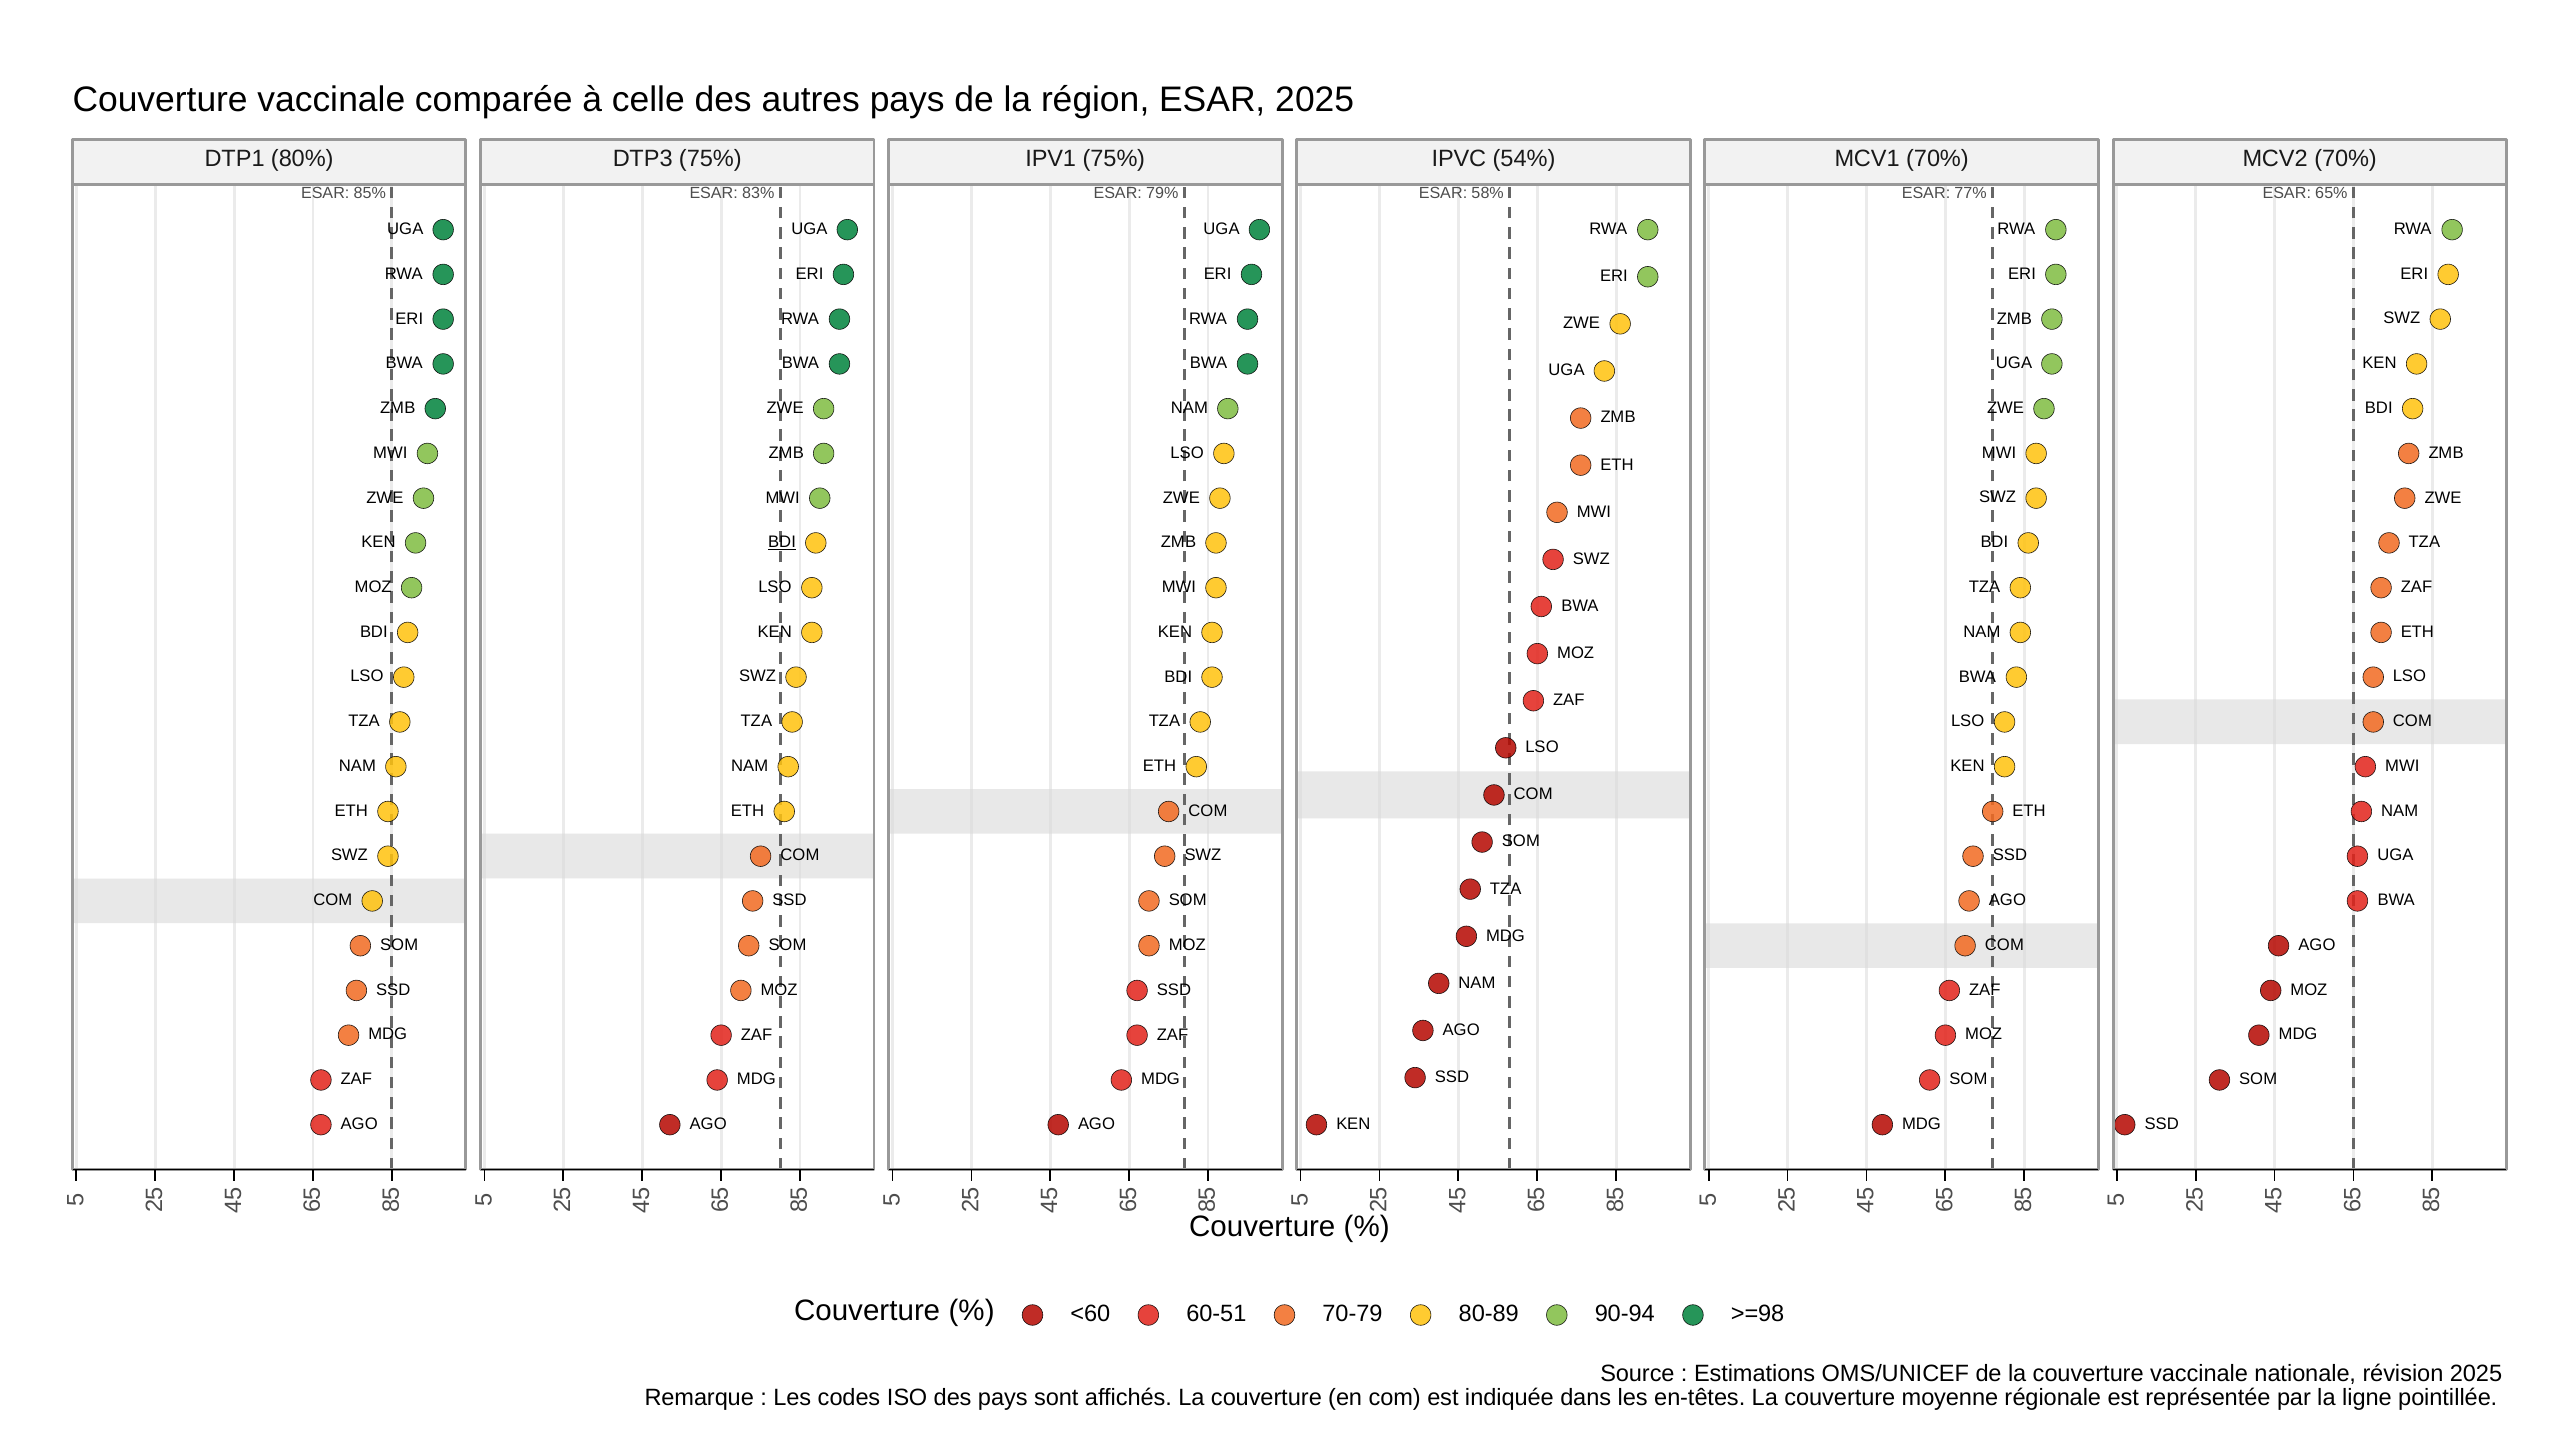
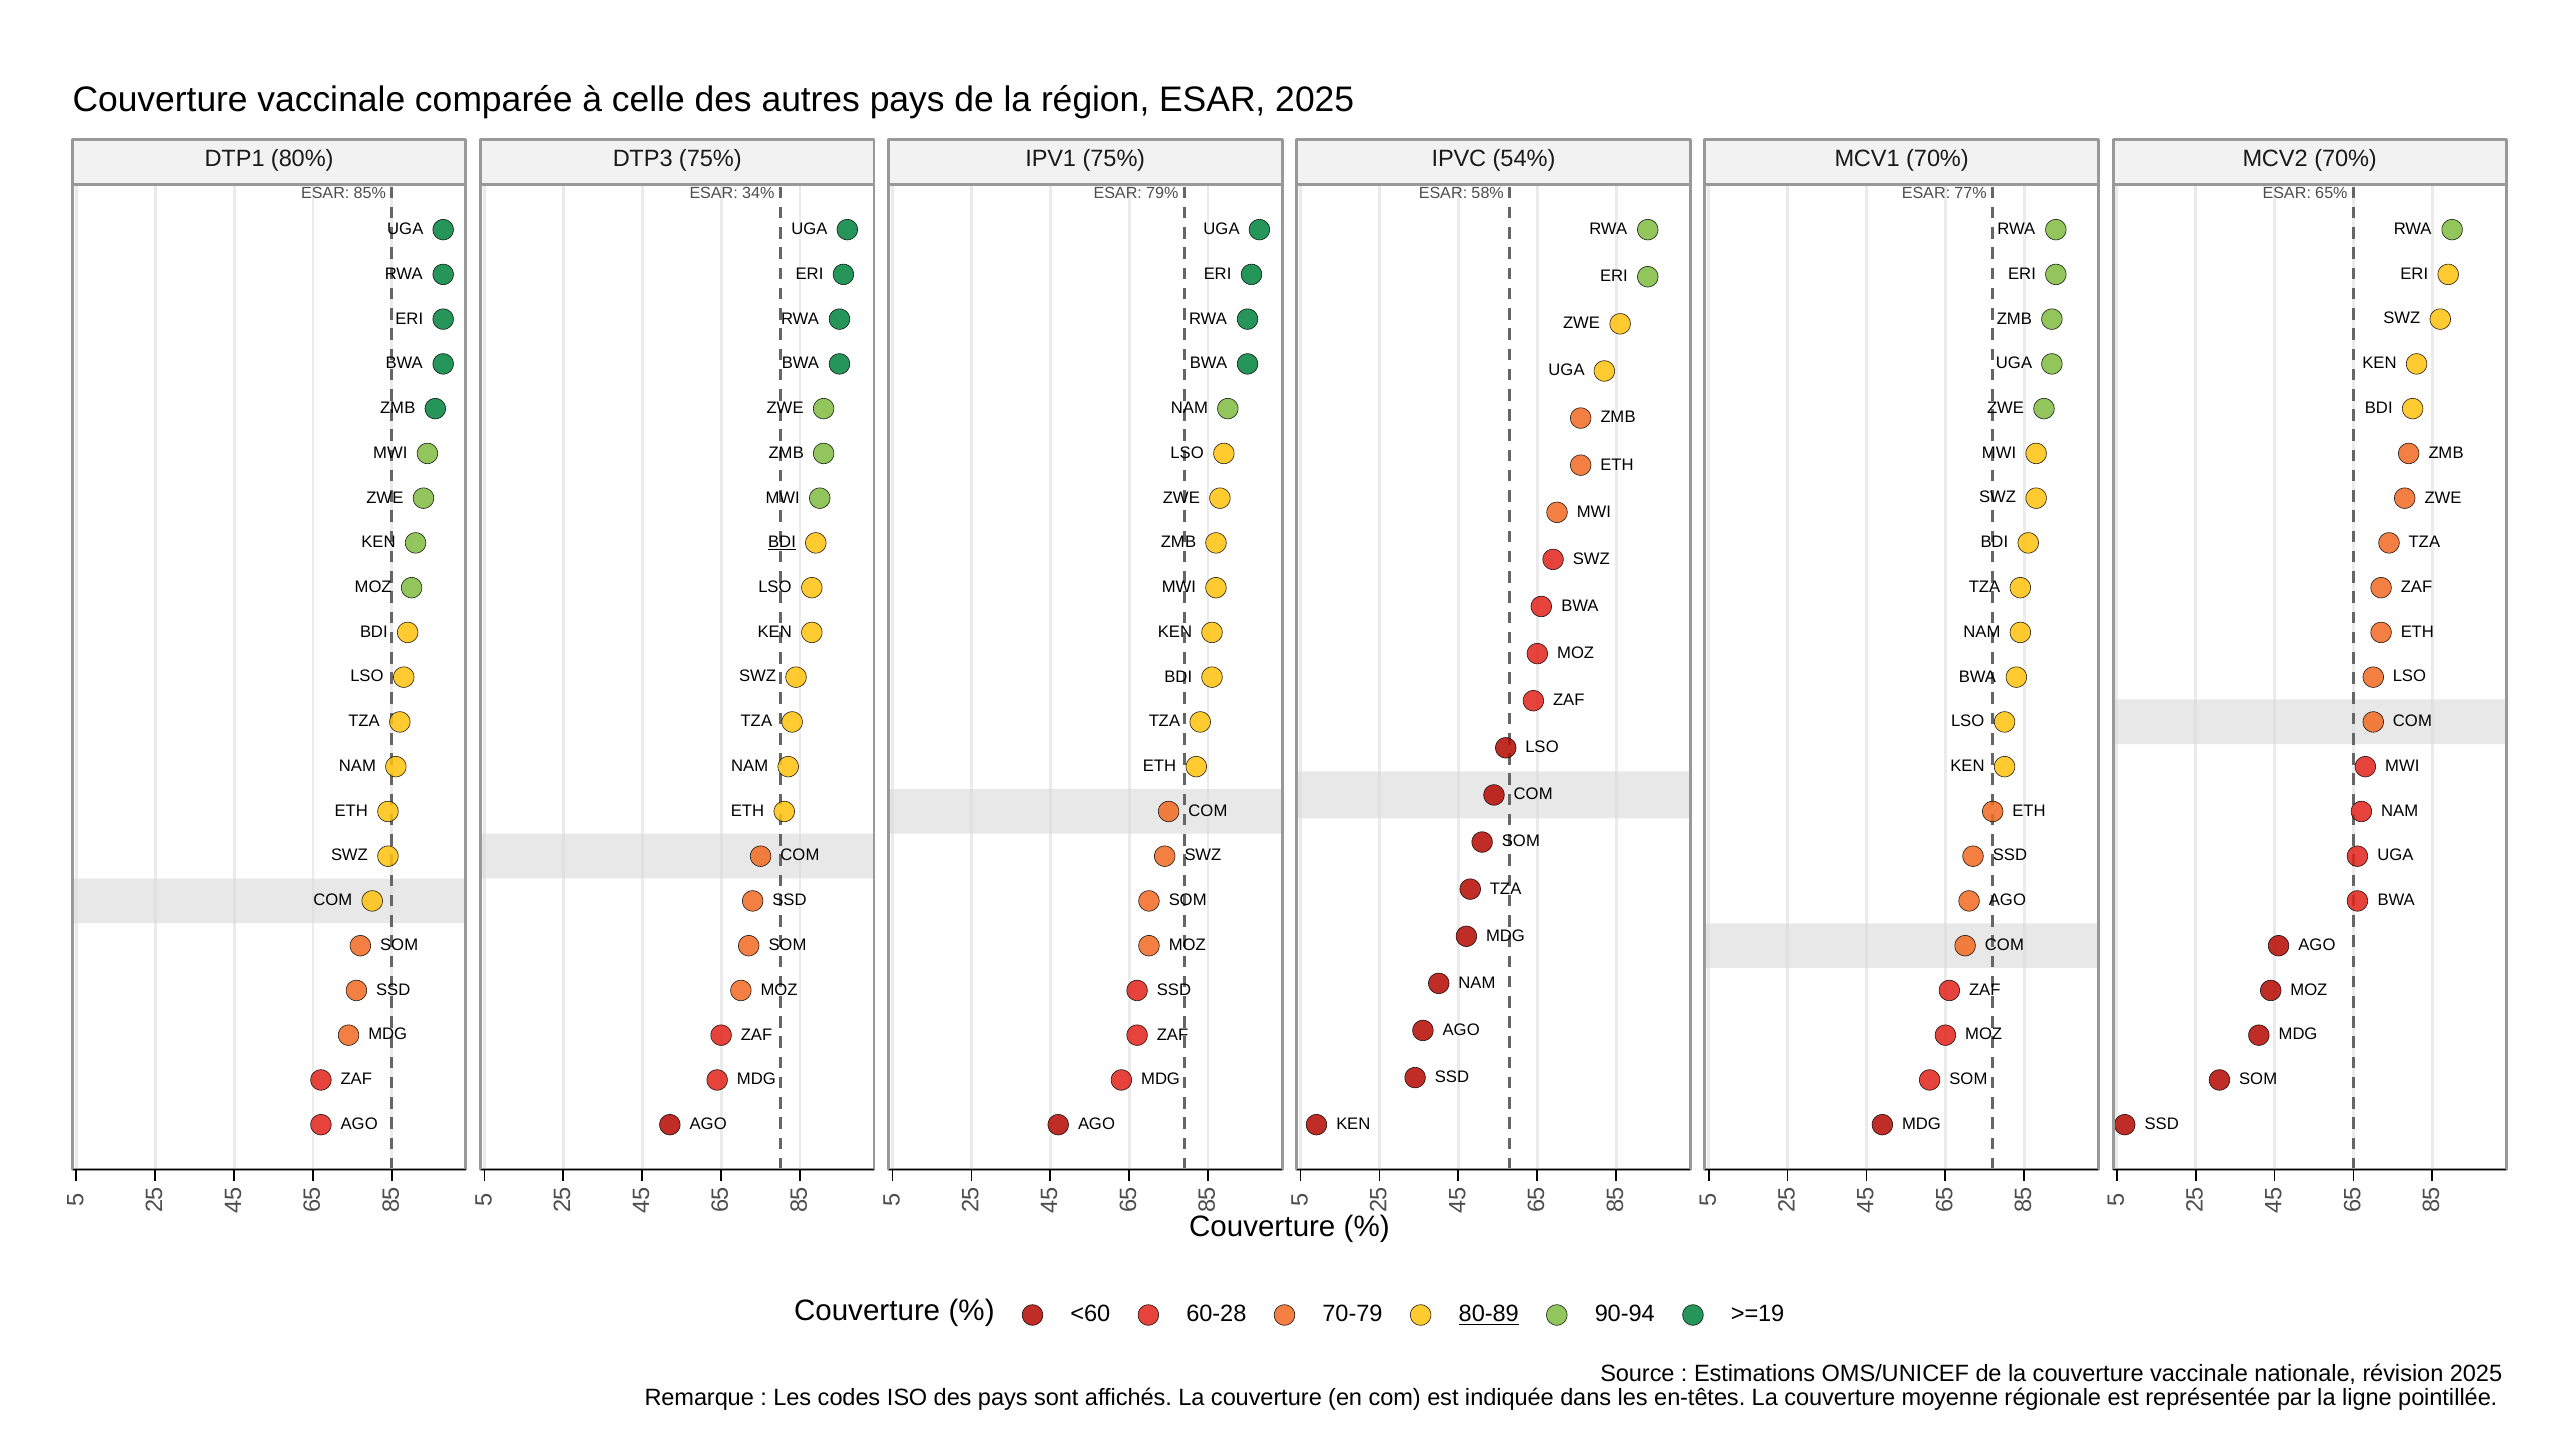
83%: 83% -> 34%
60-51: 60-51 -> 60-28
80-89 underline: none -> present
>=98: >=98 -> >=19
